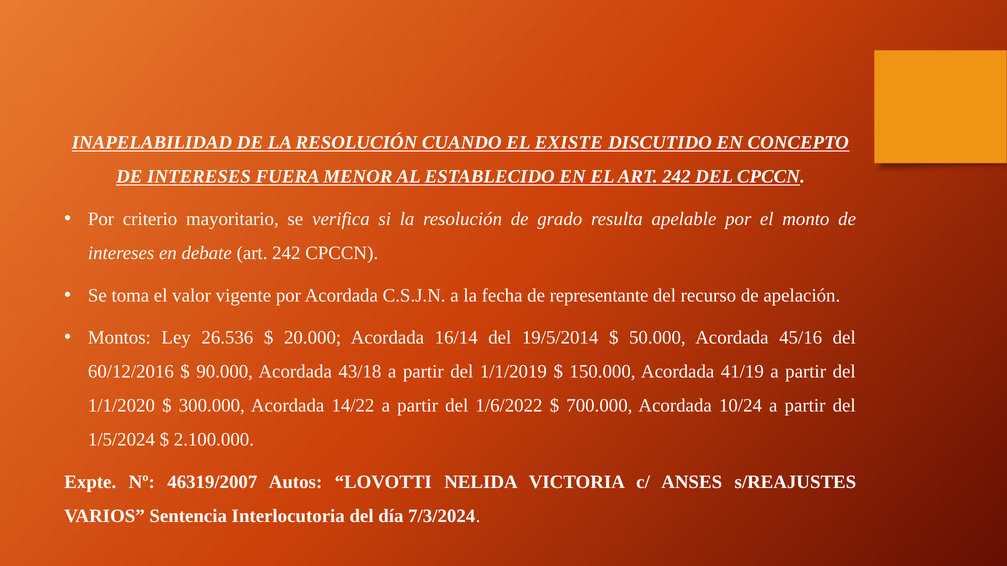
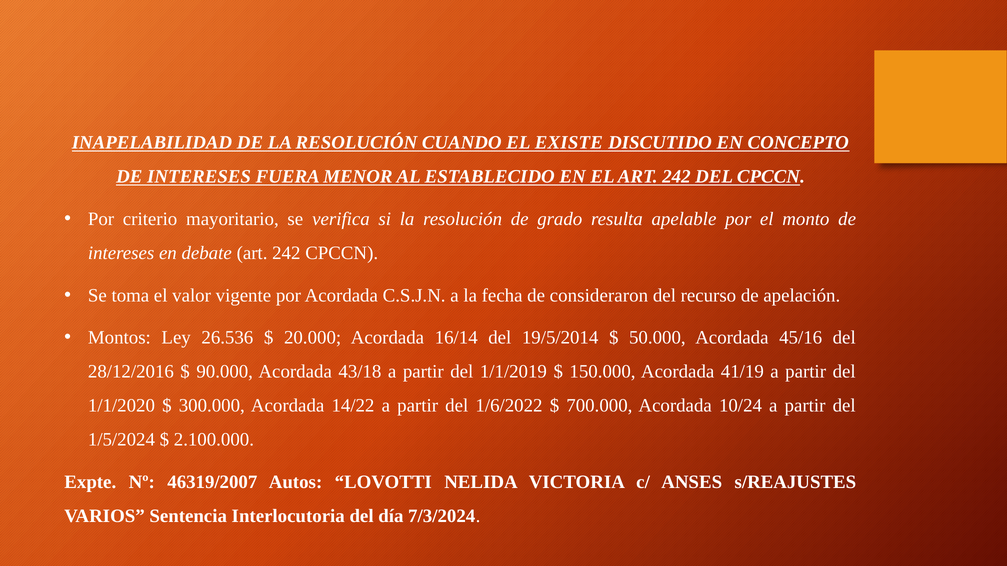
representante: representante -> consideraron
60/12/2016: 60/12/2016 -> 28/12/2016
